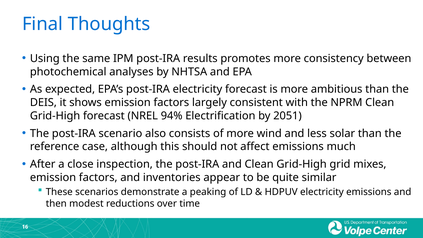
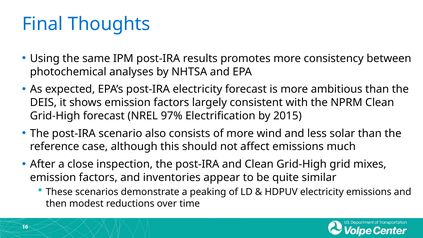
94%: 94% -> 97%
2051: 2051 -> 2015
